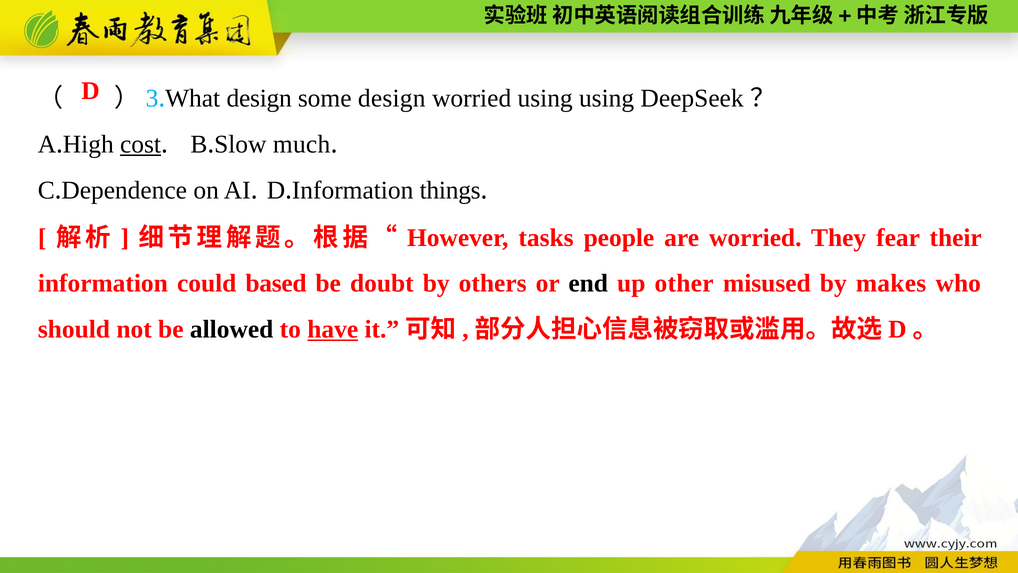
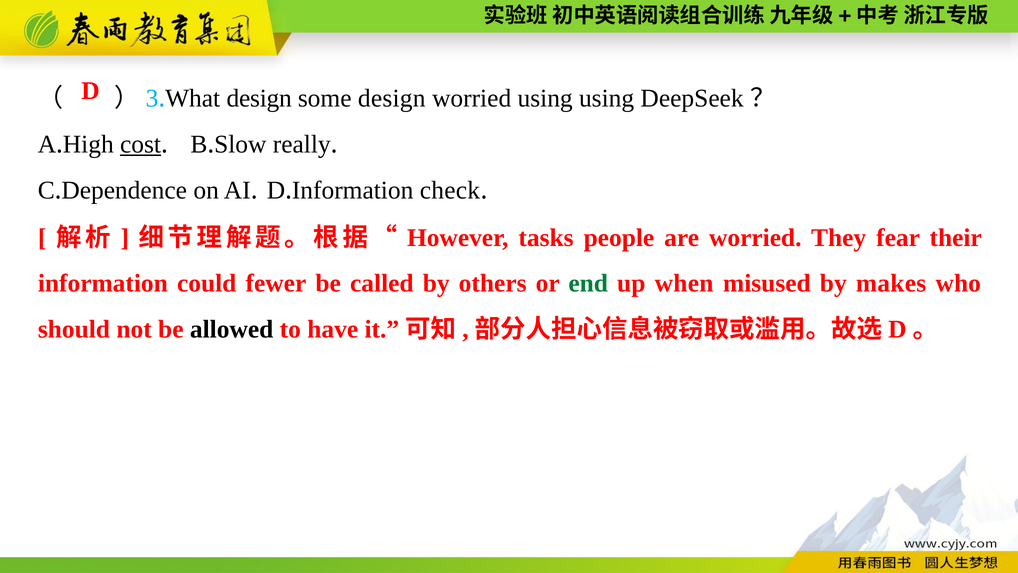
much: much -> really
things: things -> check
based: based -> fewer
doubt: doubt -> called
end colour: black -> green
other: other -> when
have underline: present -> none
